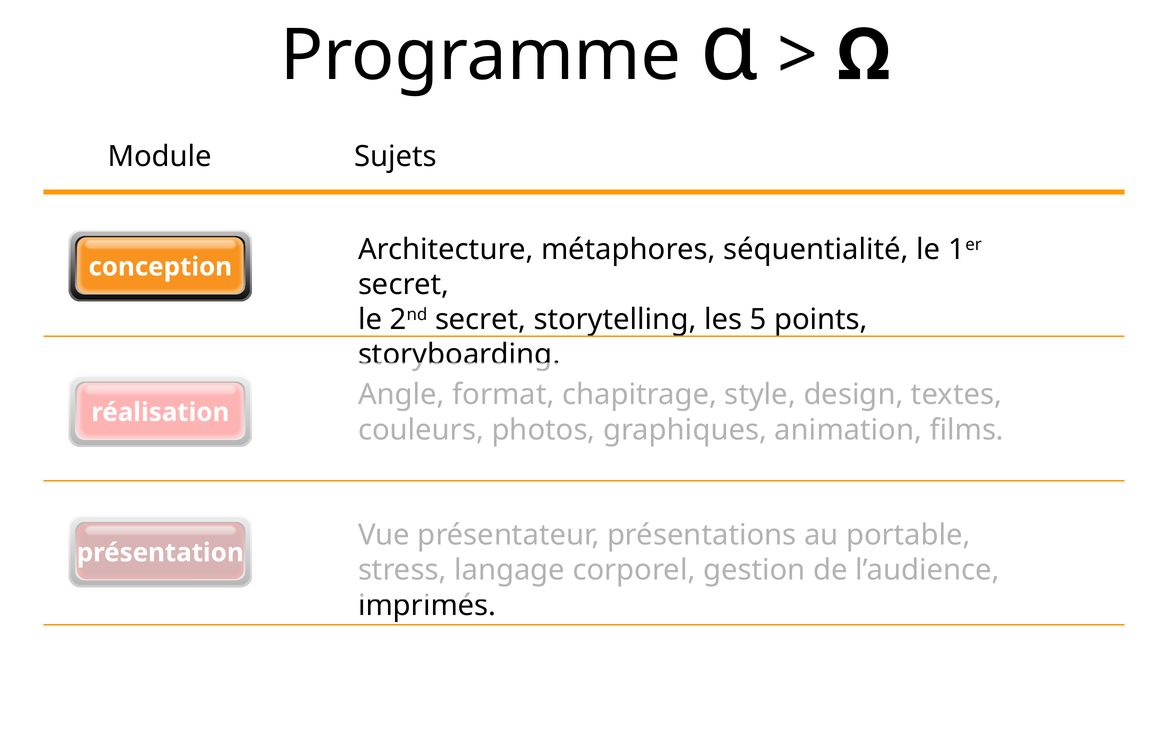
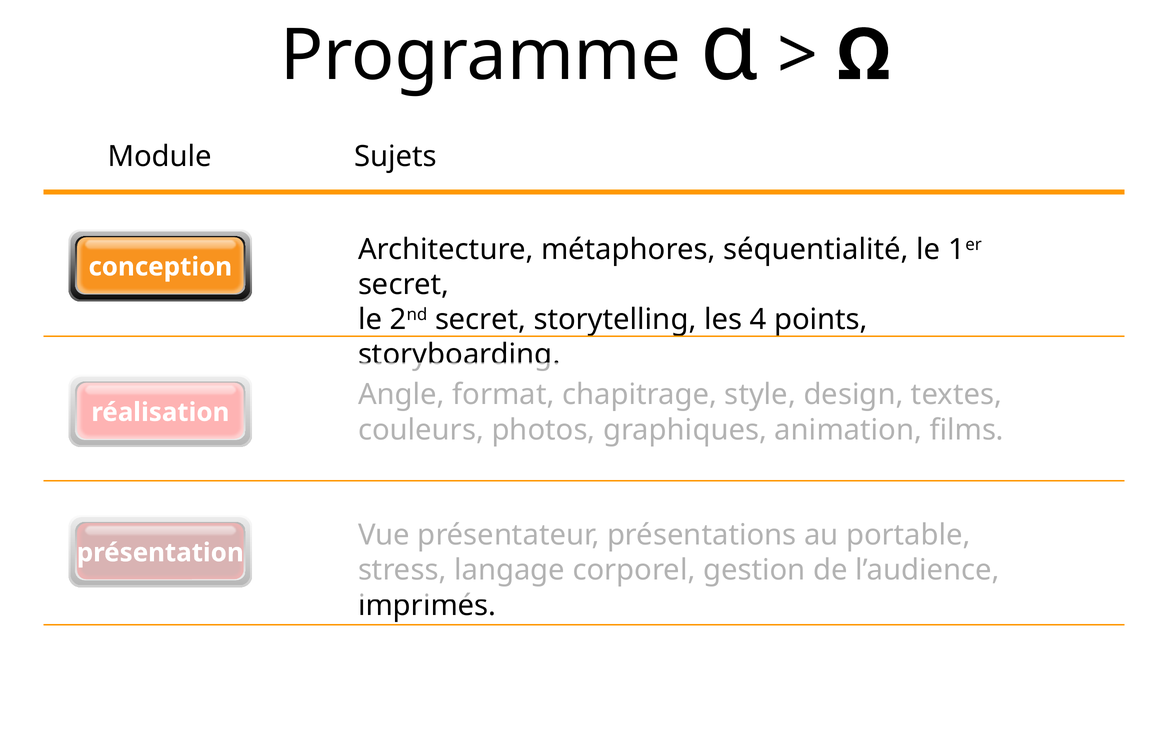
5: 5 -> 4
